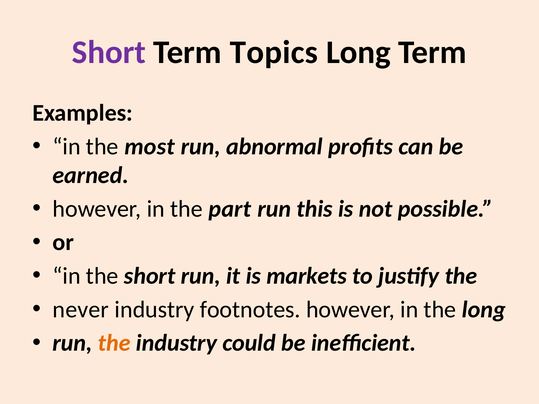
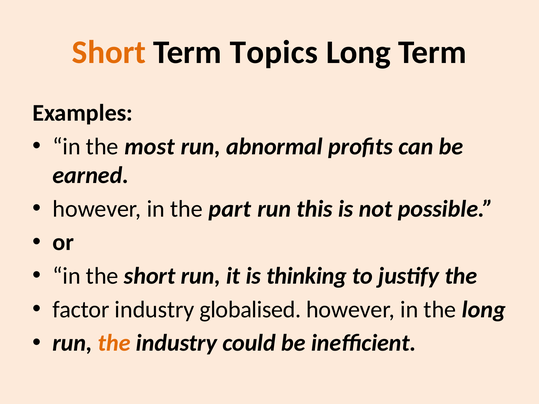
Short at (109, 52) colour: purple -> orange
markets: markets -> thinking
never: never -> factor
footnotes: footnotes -> globalised
